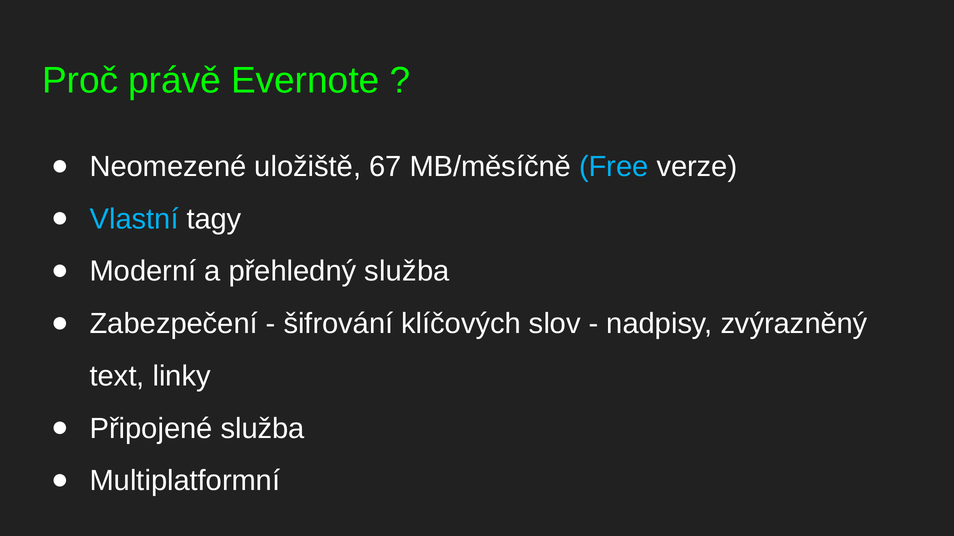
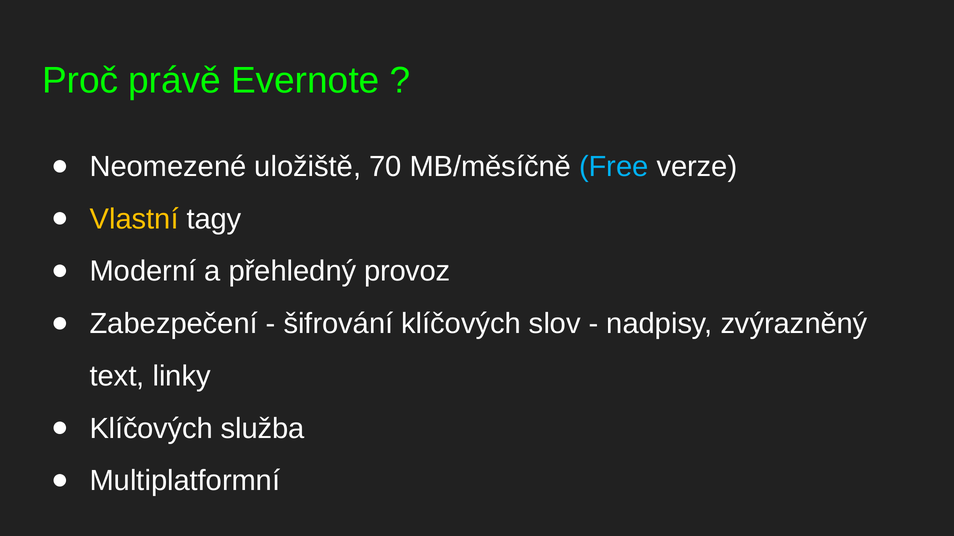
67: 67 -> 70
Vlastní colour: light blue -> yellow
přehledný služba: služba -> provoz
Připojené at (151, 429): Připojené -> Klíčových
